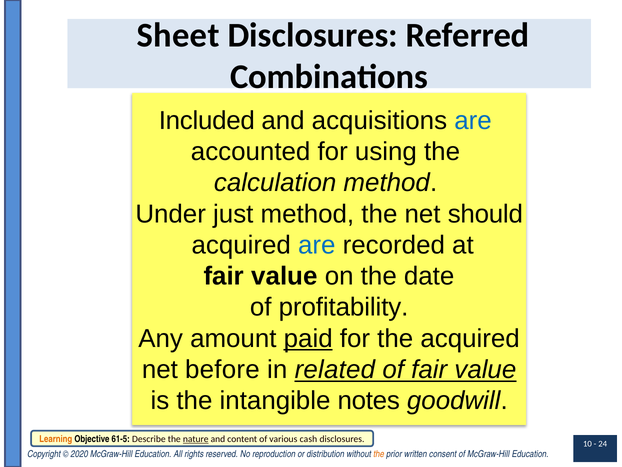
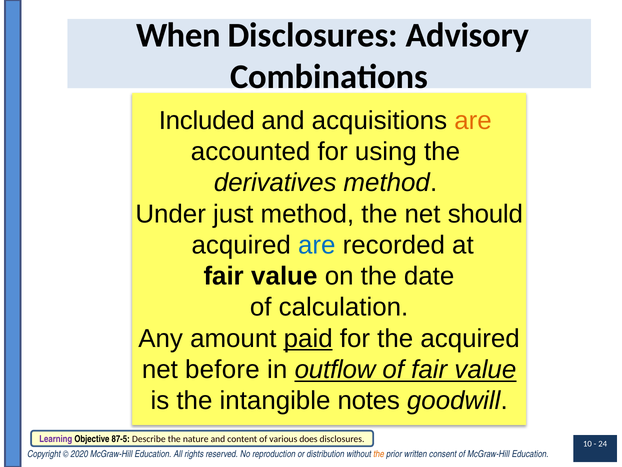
Sheet: Sheet -> When
Referred: Referred -> Advisory
are at (473, 121) colour: blue -> orange
calculation: calculation -> derivatives
profitability: profitability -> calculation
related: related -> outflow
Learning colour: orange -> purple
61-5: 61-5 -> 87-5
nature underline: present -> none
cash: cash -> does
